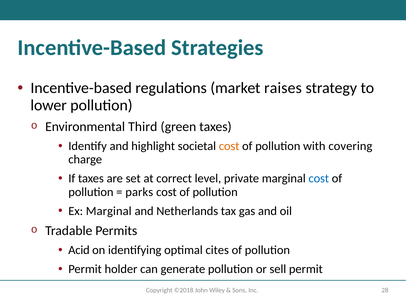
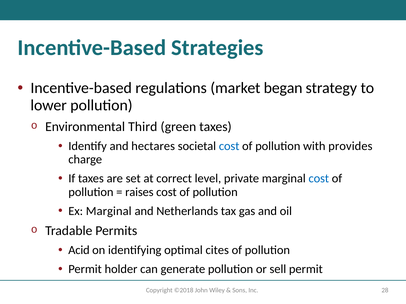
raises: raises -> began
highlight: highlight -> hectares
cost at (229, 146) colour: orange -> blue
covering: covering -> provides
parks: parks -> raises
